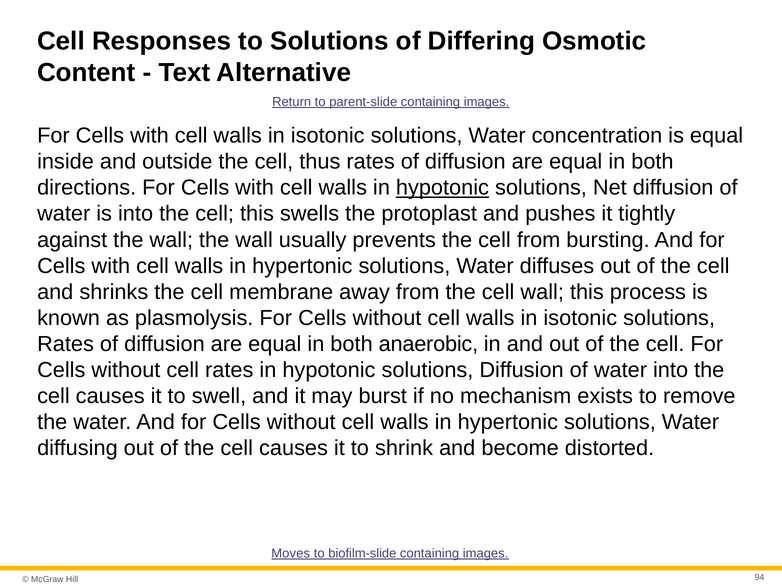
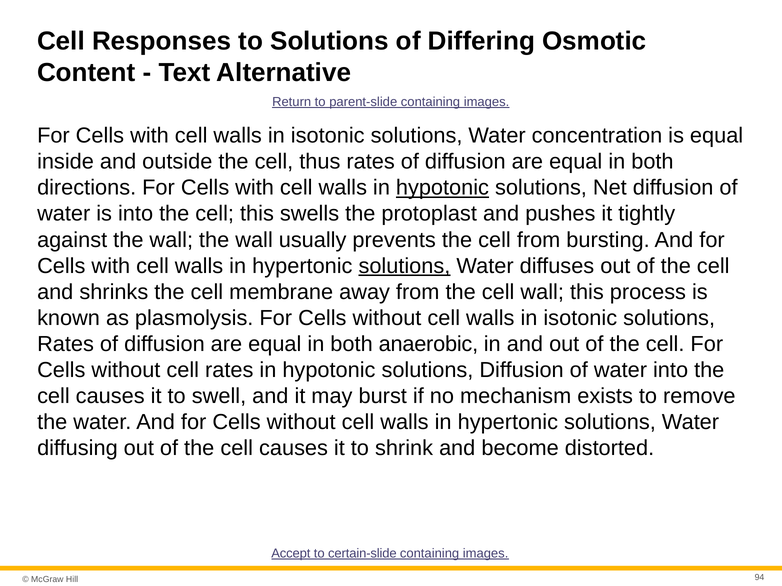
solutions at (404, 266) underline: none -> present
Moves: Moves -> Accept
biofilm-slide: biofilm-slide -> certain-slide
